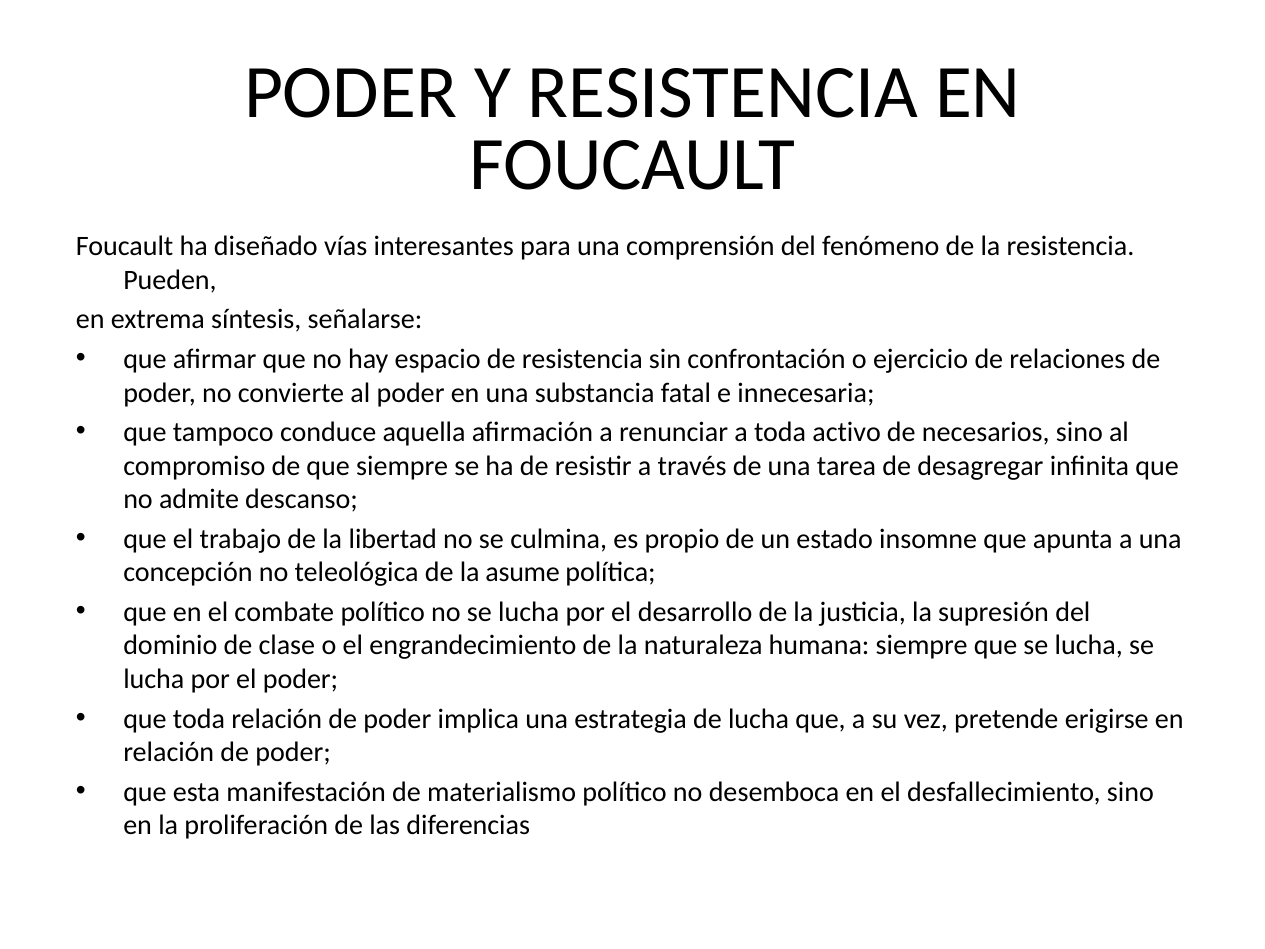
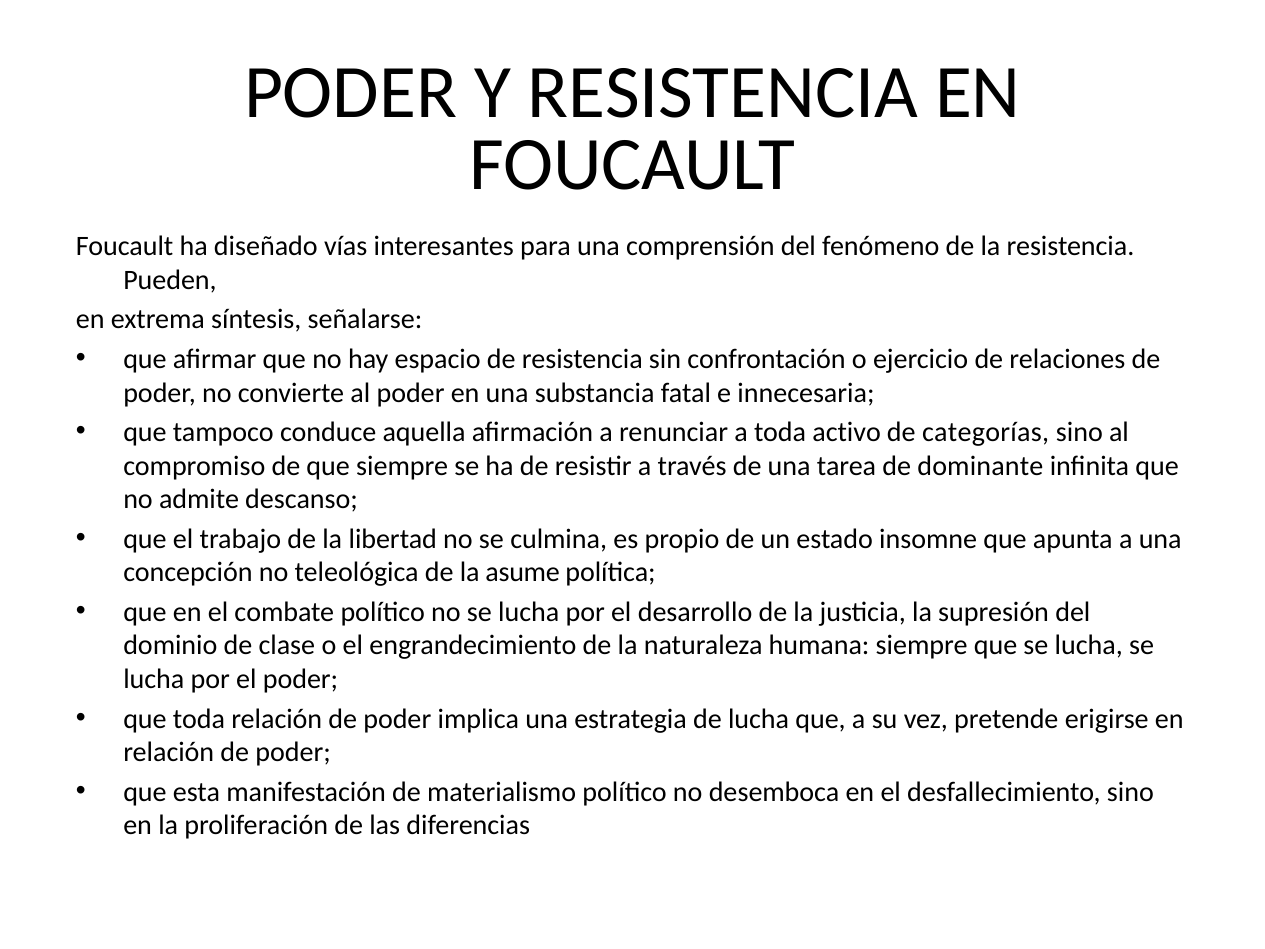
necesarios: necesarios -> categorías
desagregar: desagregar -> dominante
